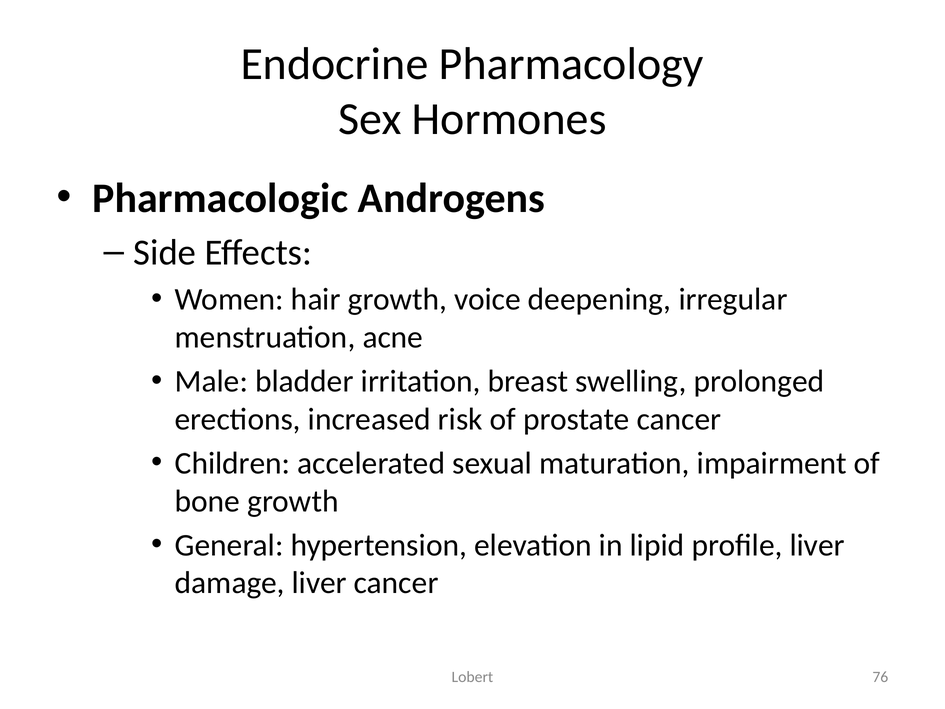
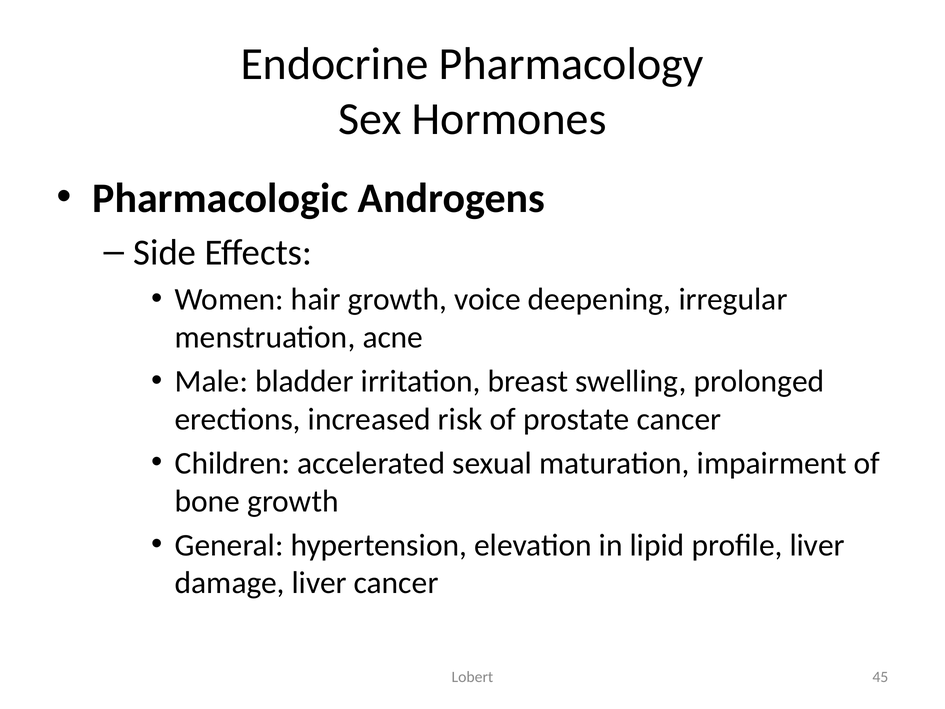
76: 76 -> 45
